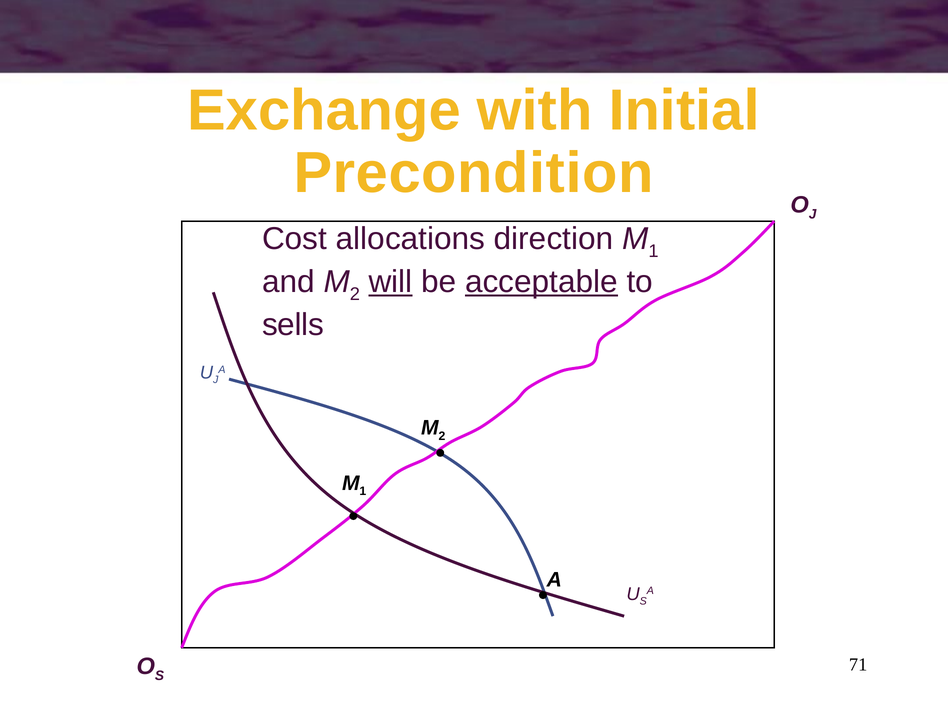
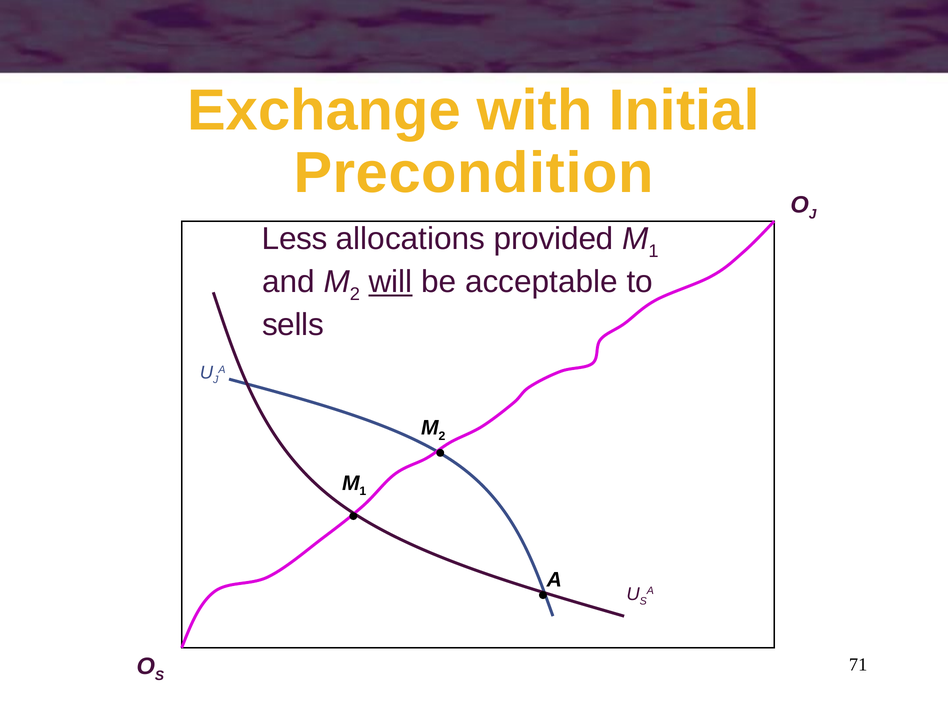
Cost: Cost -> Less
direction: direction -> provided
acceptable underline: present -> none
